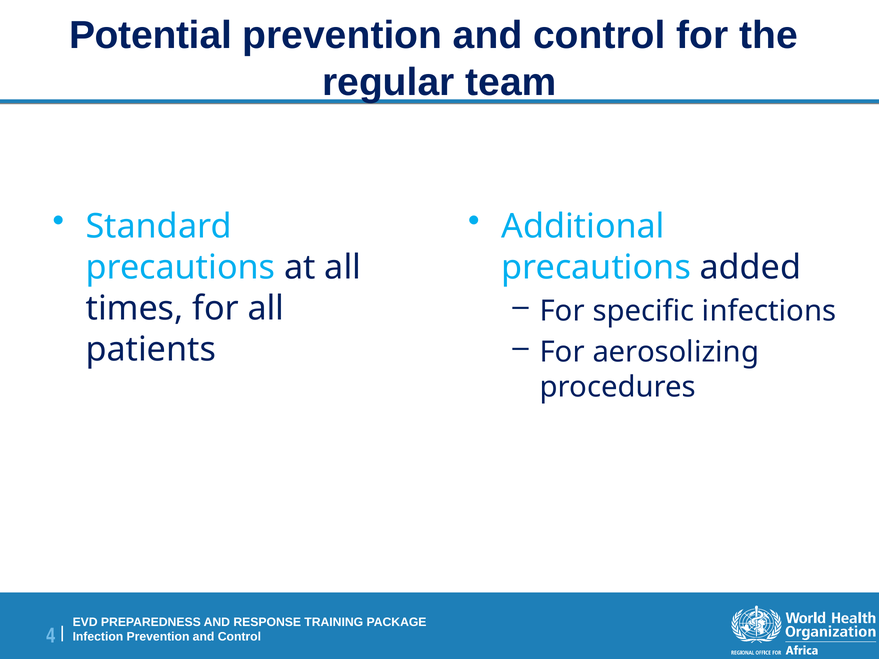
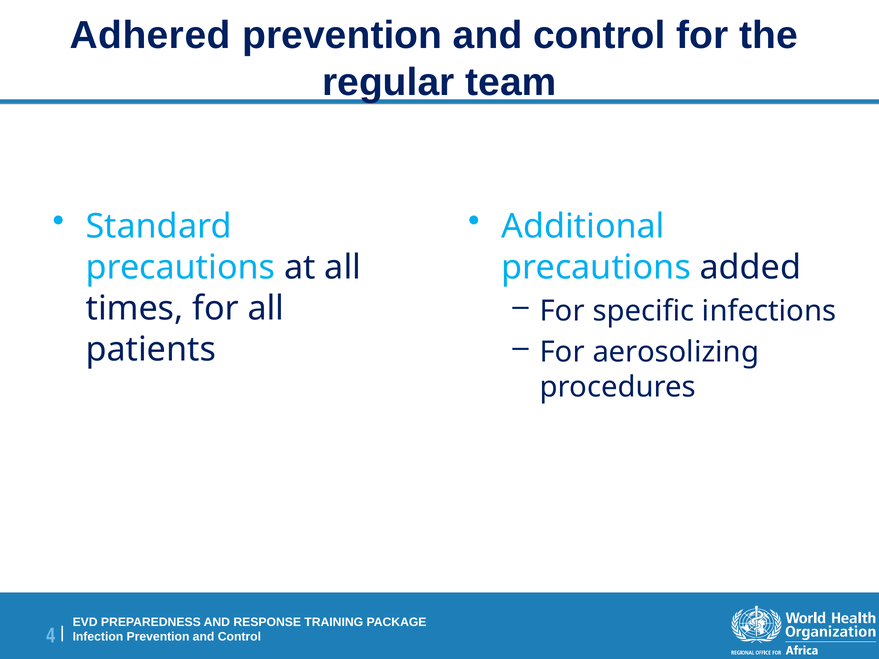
Potential: Potential -> Adhered
